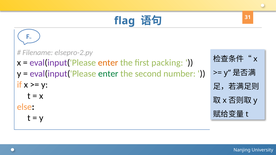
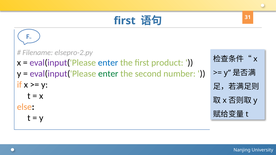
flag at (125, 21): flag -> first
enter at (108, 63) colour: orange -> blue
packing: packing -> product
